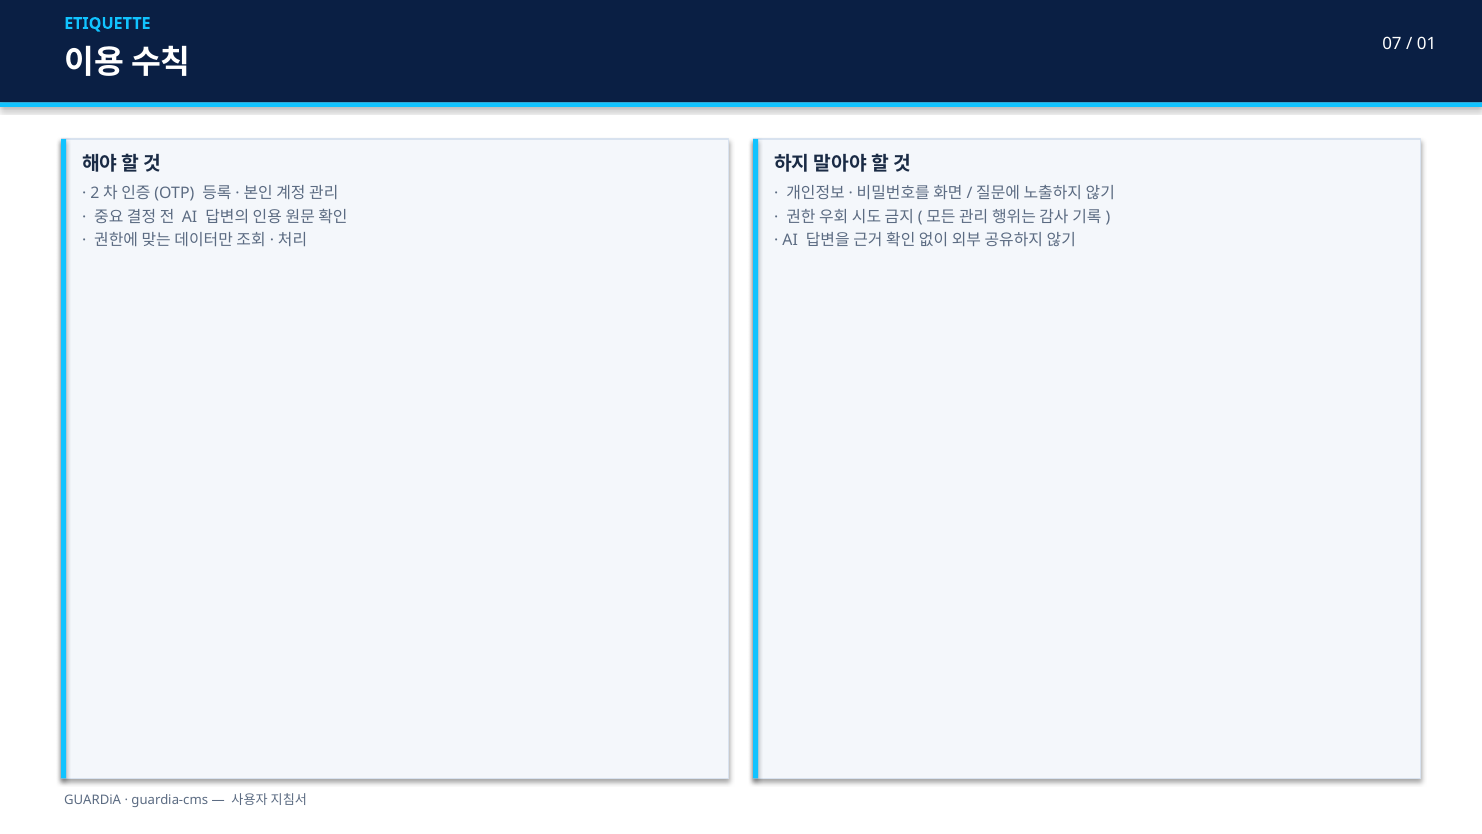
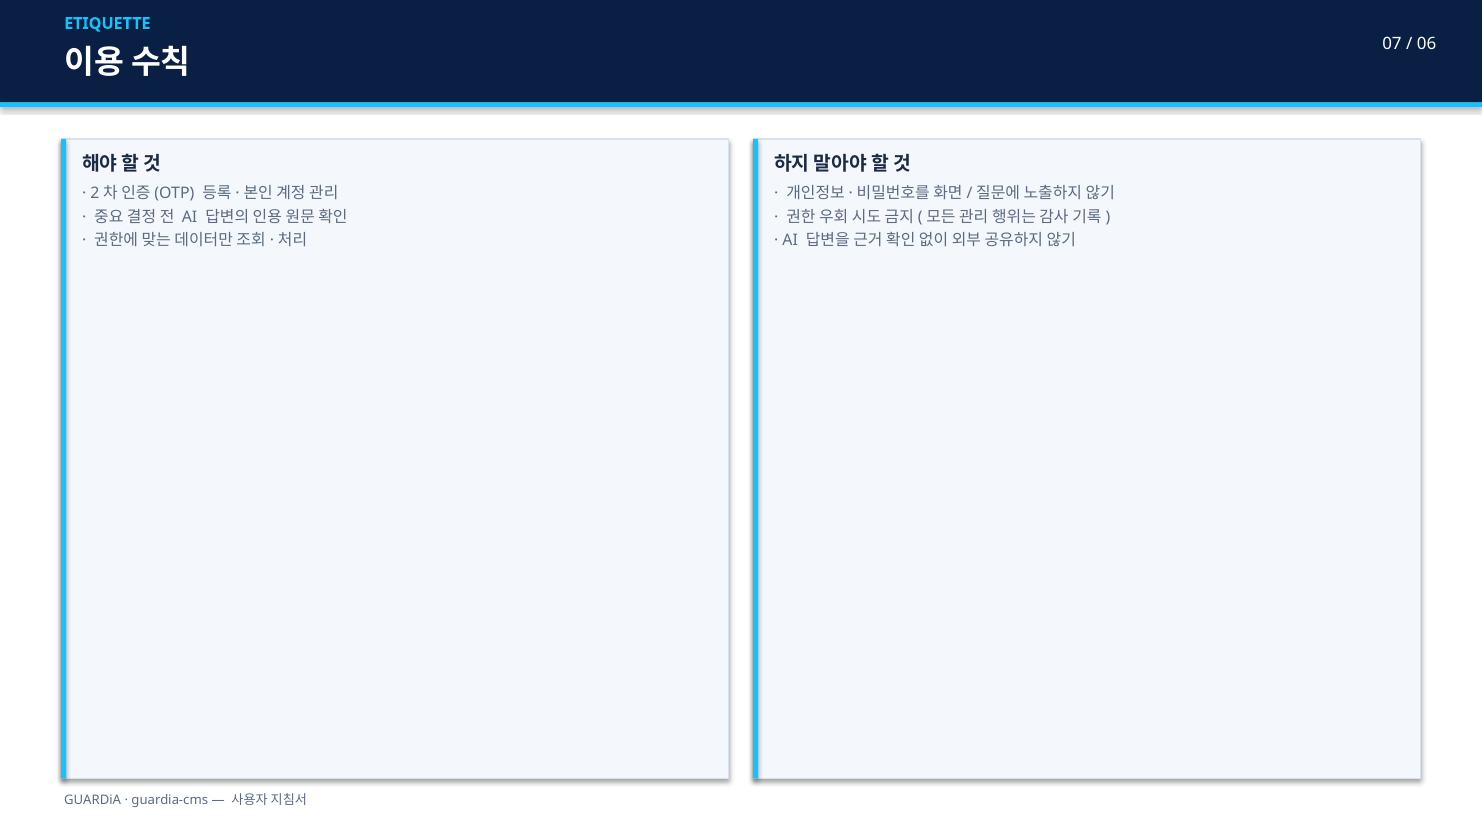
01: 01 -> 06
